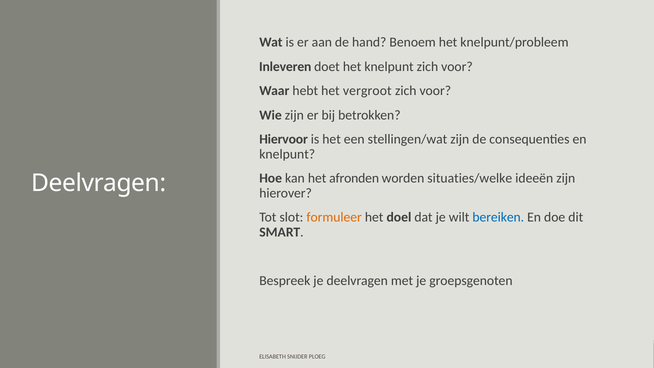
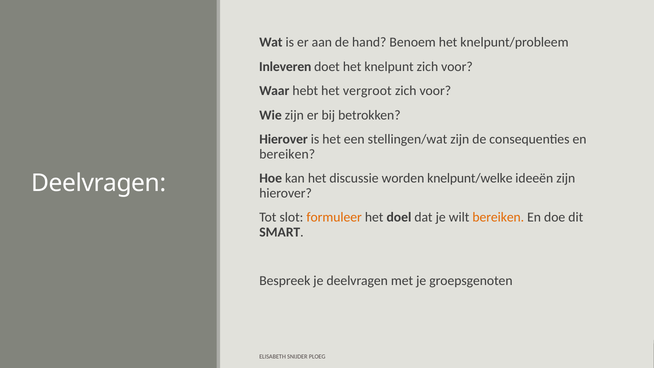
Hiervoor at (284, 139): Hiervoor -> Hierover
knelpunt at (287, 154): knelpunt -> bereiken
afronden: afronden -> discussie
situaties/welke: situaties/welke -> knelpunt/welke
bereiken at (498, 217) colour: blue -> orange
